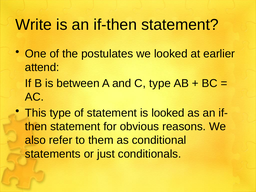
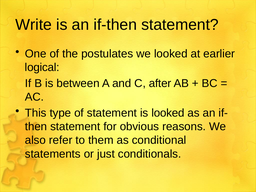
attend: attend -> logical
C type: type -> after
